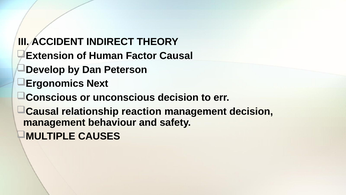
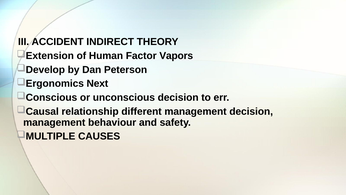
Causal: Causal -> Vapors
reaction: reaction -> different
